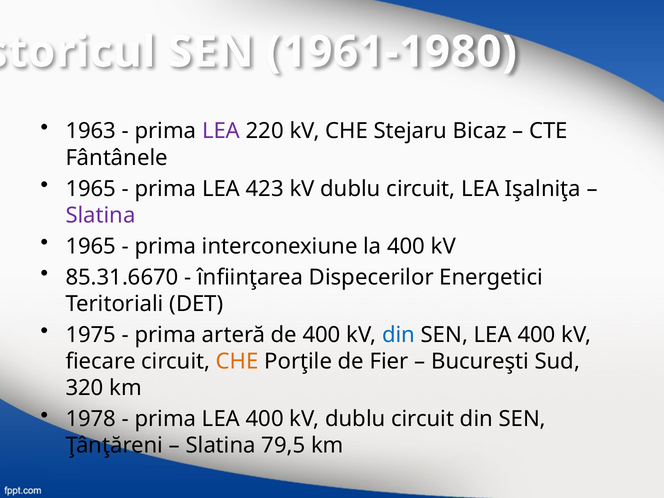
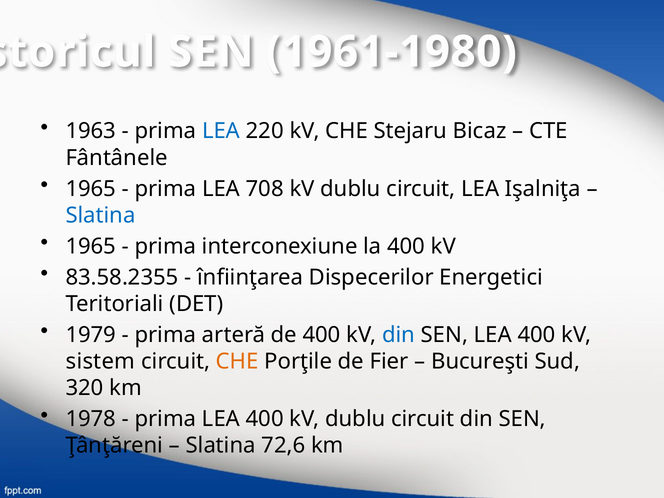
LEA at (221, 131) colour: purple -> blue
423: 423 -> 708
Slatina at (101, 215) colour: purple -> blue
85.31.6670: 85.31.6670 -> 83.58.2355
1975: 1975 -> 1979
fiecare: fiecare -> sistem
79,5: 79,5 -> 72,6
